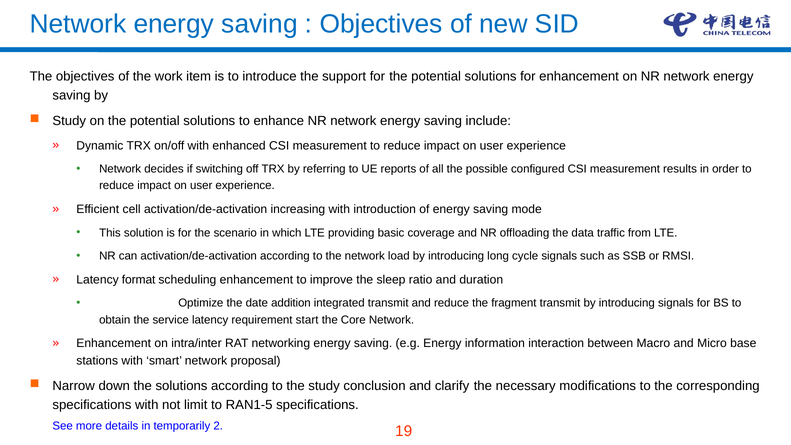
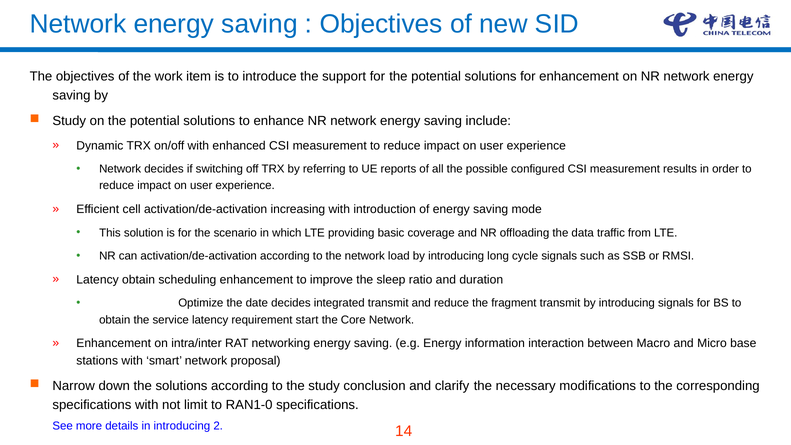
Latency format: format -> obtain
date addition: addition -> decides
RAN1-5: RAN1-5 -> RAN1-0
in temporarily: temporarily -> introducing
19: 19 -> 14
